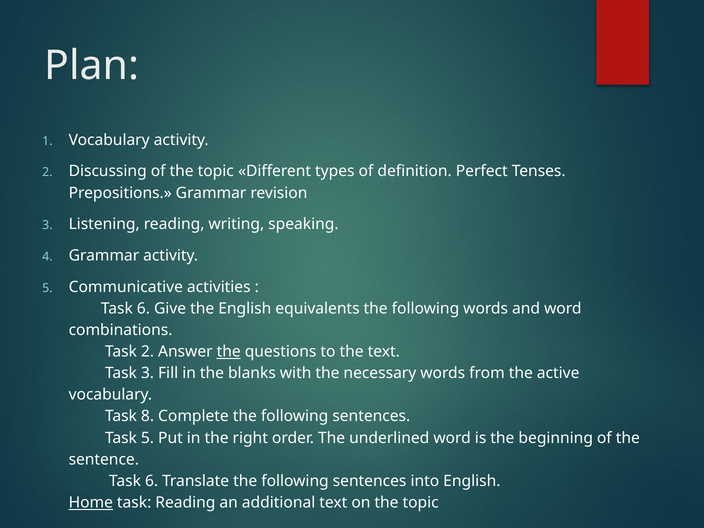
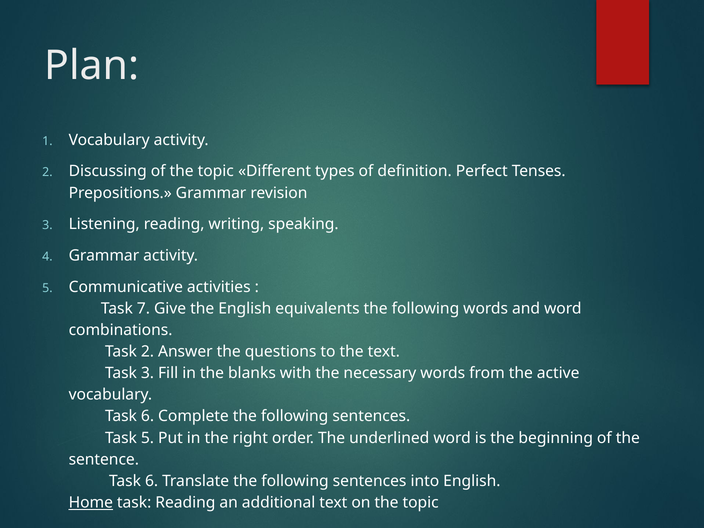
6 at (143, 309): 6 -> 7
the at (229, 352) underline: present -> none
8 at (148, 416): 8 -> 6
